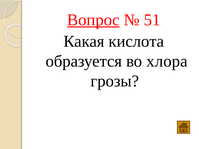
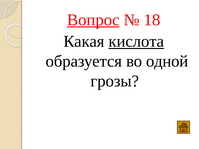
51: 51 -> 18
кислота underline: none -> present
хлора: хлора -> одной
